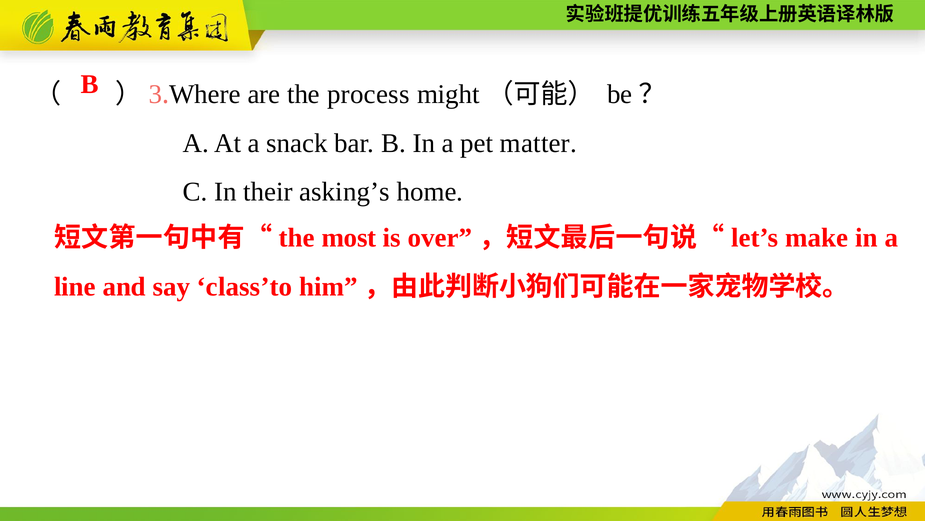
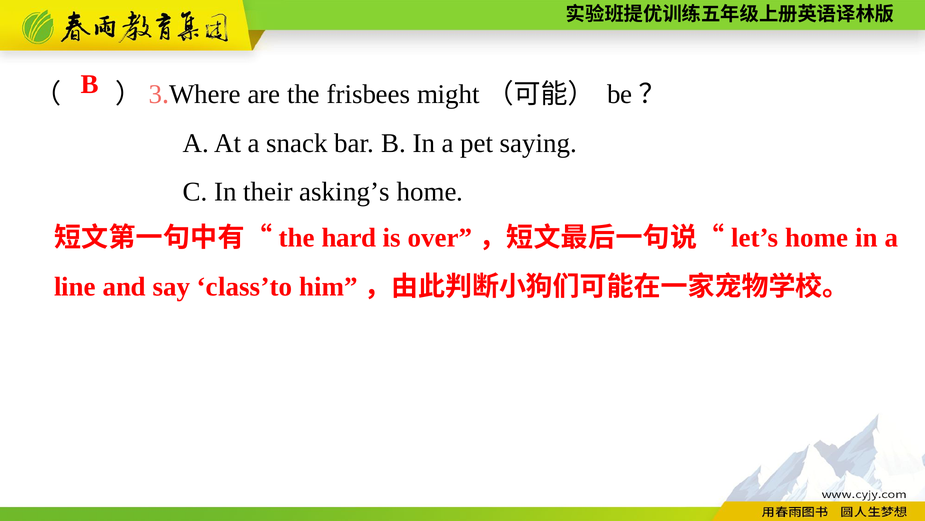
process: process -> frisbees
matter: matter -> saying
most: most -> hard
make at (817, 238): make -> home
